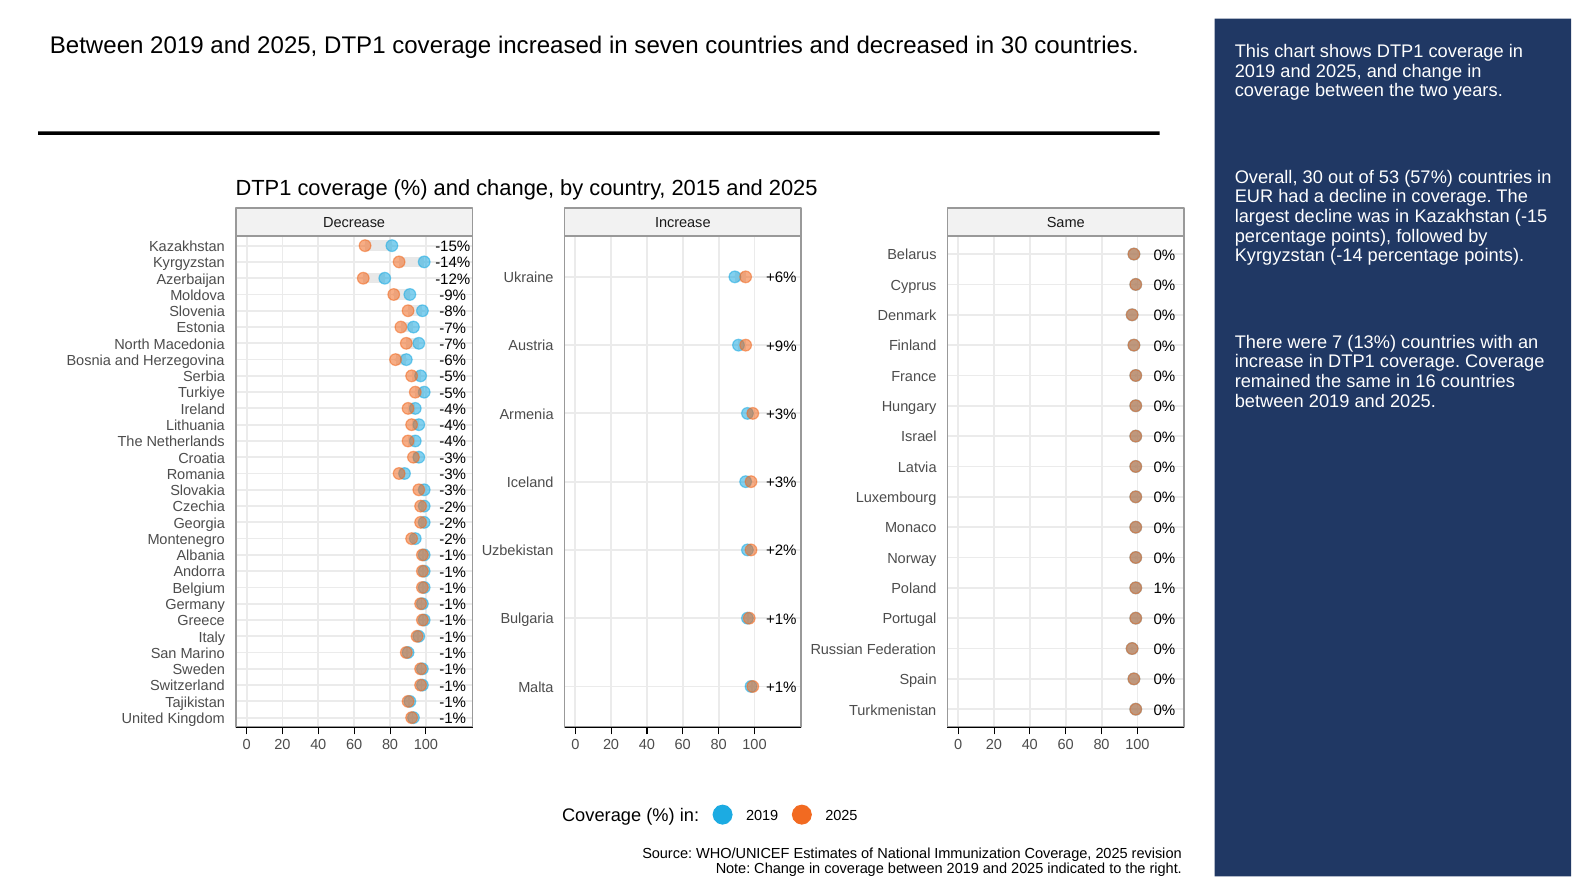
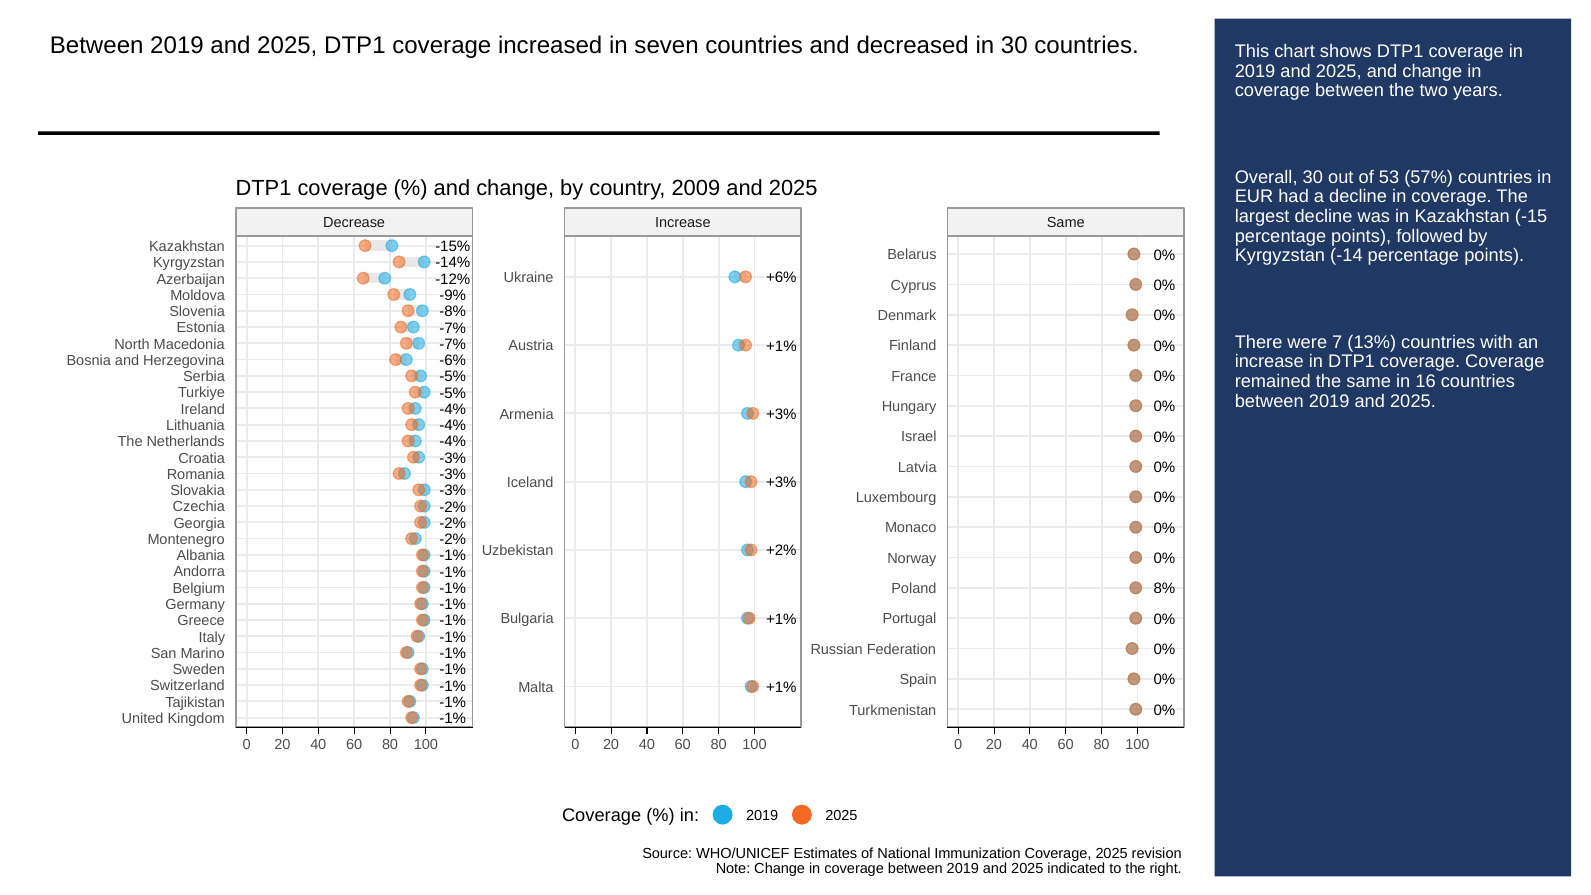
2015: 2015 -> 2009
+9% at (781, 346): +9% -> +1%
1%: 1% -> 8%
